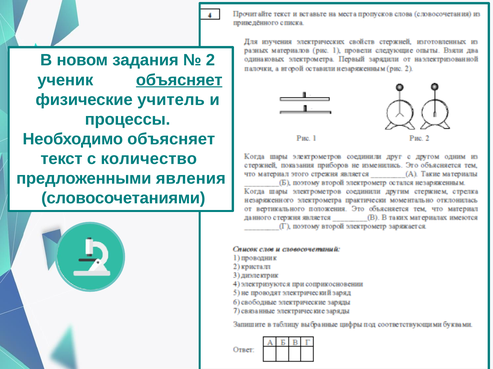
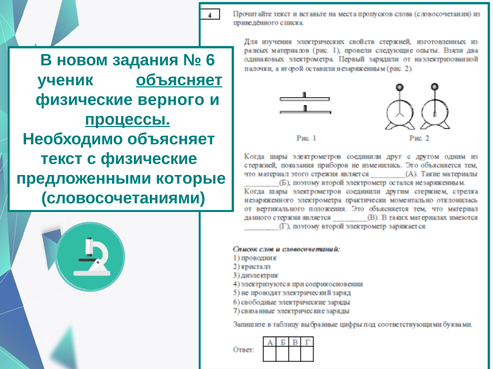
2: 2 -> 6
учитель: учитель -> верного
процессы underline: none -> present
с количество: количество -> физические
явления: явления -> которые
